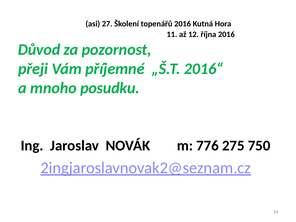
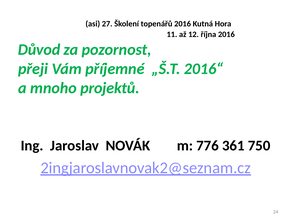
posudku: posudku -> projektů
275: 275 -> 361
